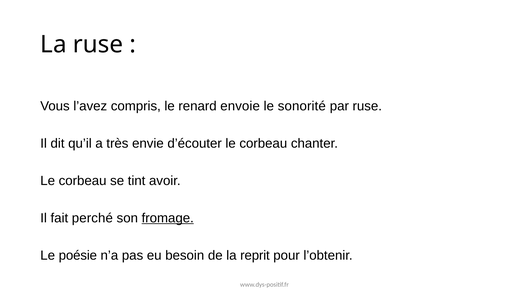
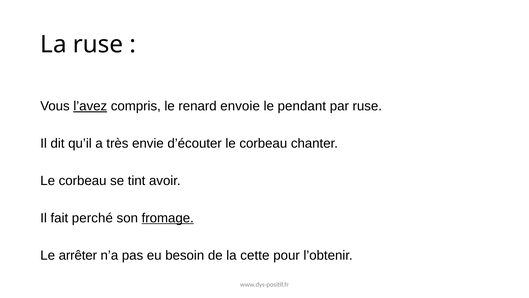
l’avez underline: none -> present
sonorité: sonorité -> pendant
poésie: poésie -> arrêter
reprit: reprit -> cette
